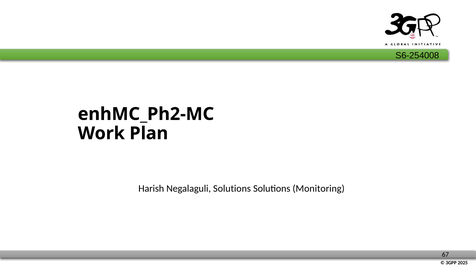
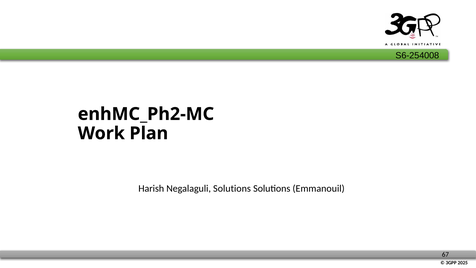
Monitoring: Monitoring -> Emmanouil
